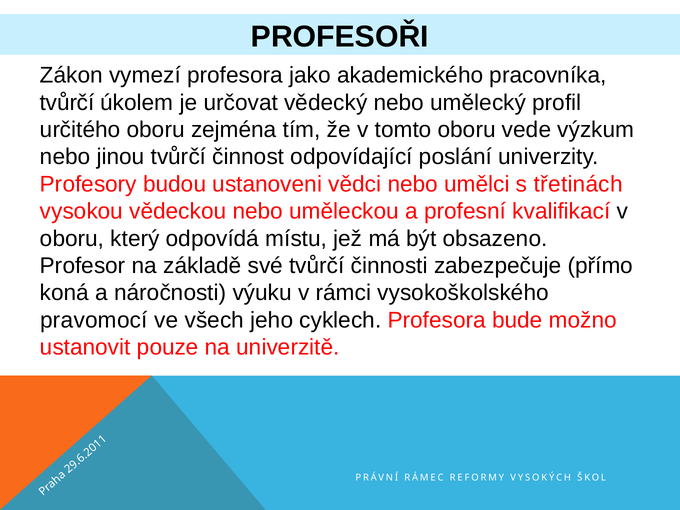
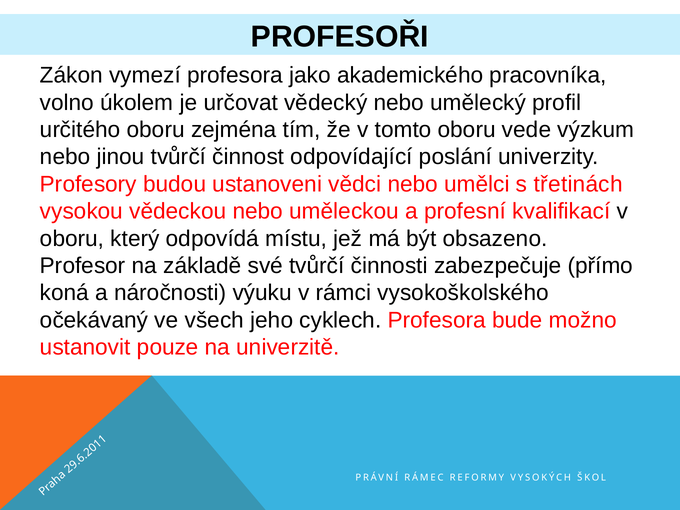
tvůrčí at (67, 103): tvůrčí -> volno
pravomocí: pravomocí -> očekávaný
